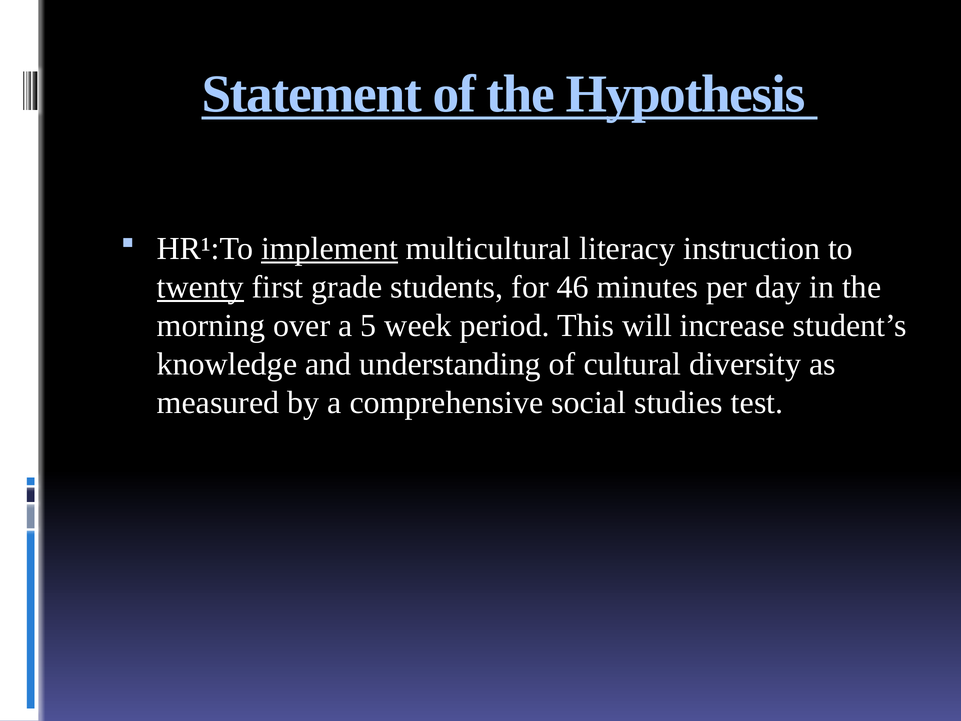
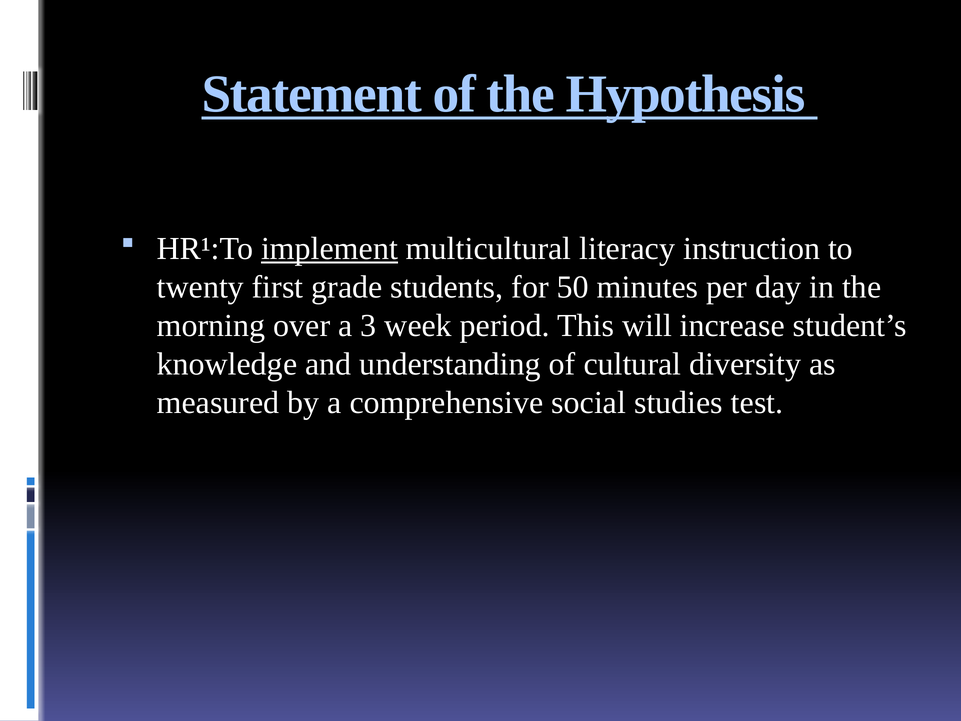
twenty underline: present -> none
46: 46 -> 50
5: 5 -> 3
